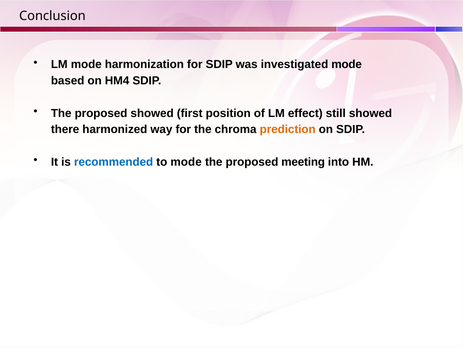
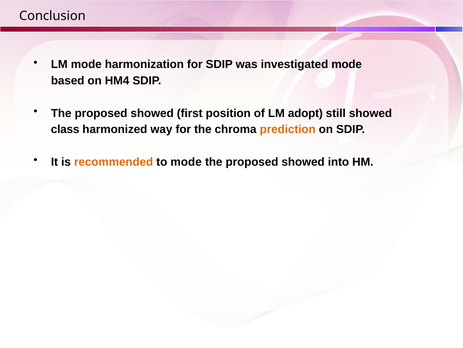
effect: effect -> adopt
there: there -> class
recommended colour: blue -> orange
meeting at (303, 162): meeting -> showed
